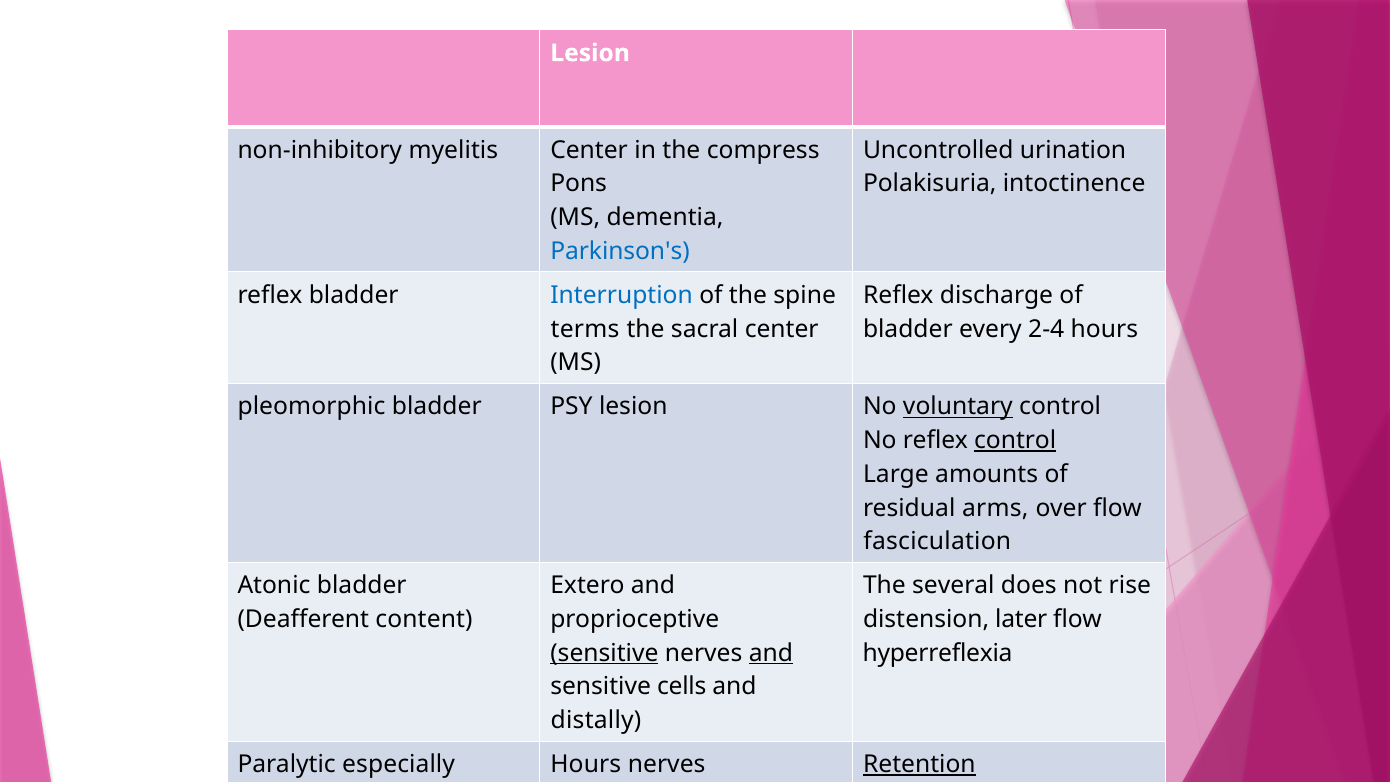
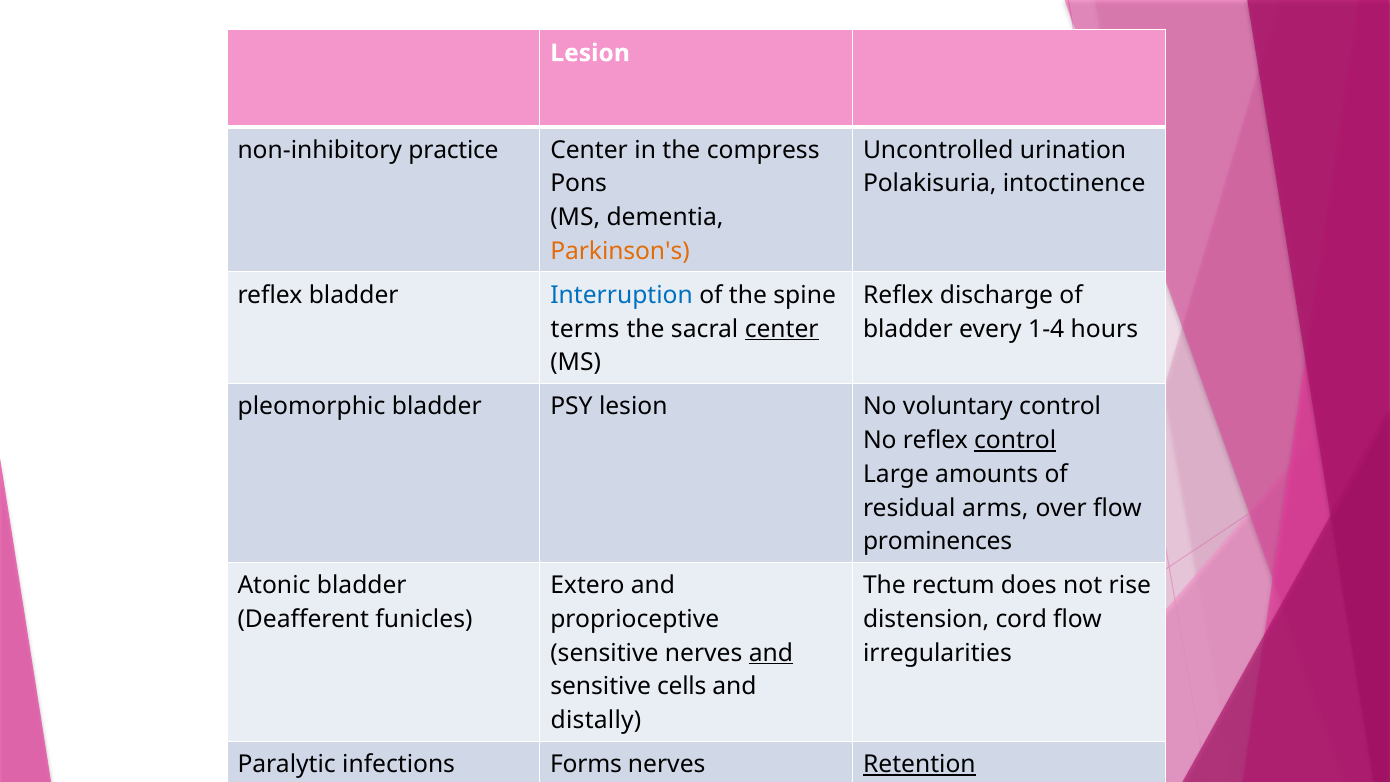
myelitis: myelitis -> practice
Parkinson's colour: blue -> orange
center at (782, 329) underline: none -> present
2-4: 2-4 -> 1-4
voluntary underline: present -> none
fasciculation: fasciculation -> prominences
several: several -> rectum
content: content -> funicles
later: later -> cord
sensitive at (604, 653) underline: present -> none
hyperreflexia: hyperreflexia -> irregularities
especially: especially -> infections
Hours at (586, 764): Hours -> Forms
